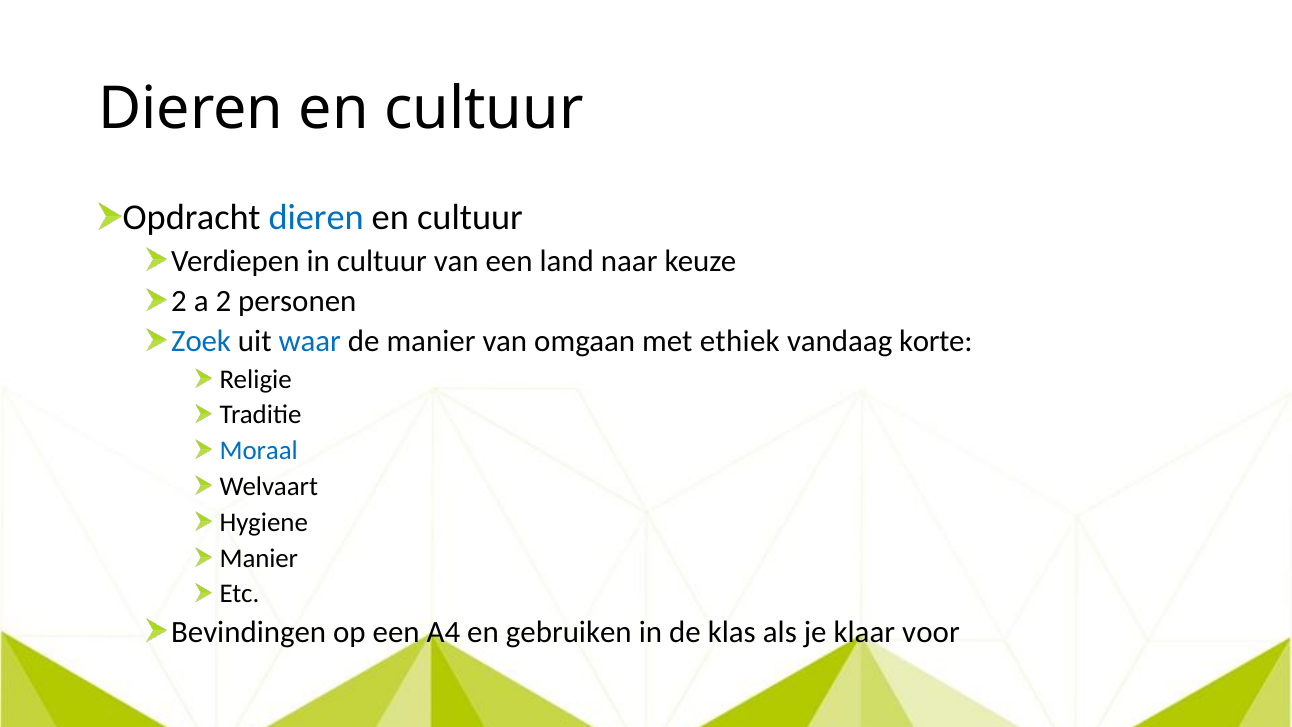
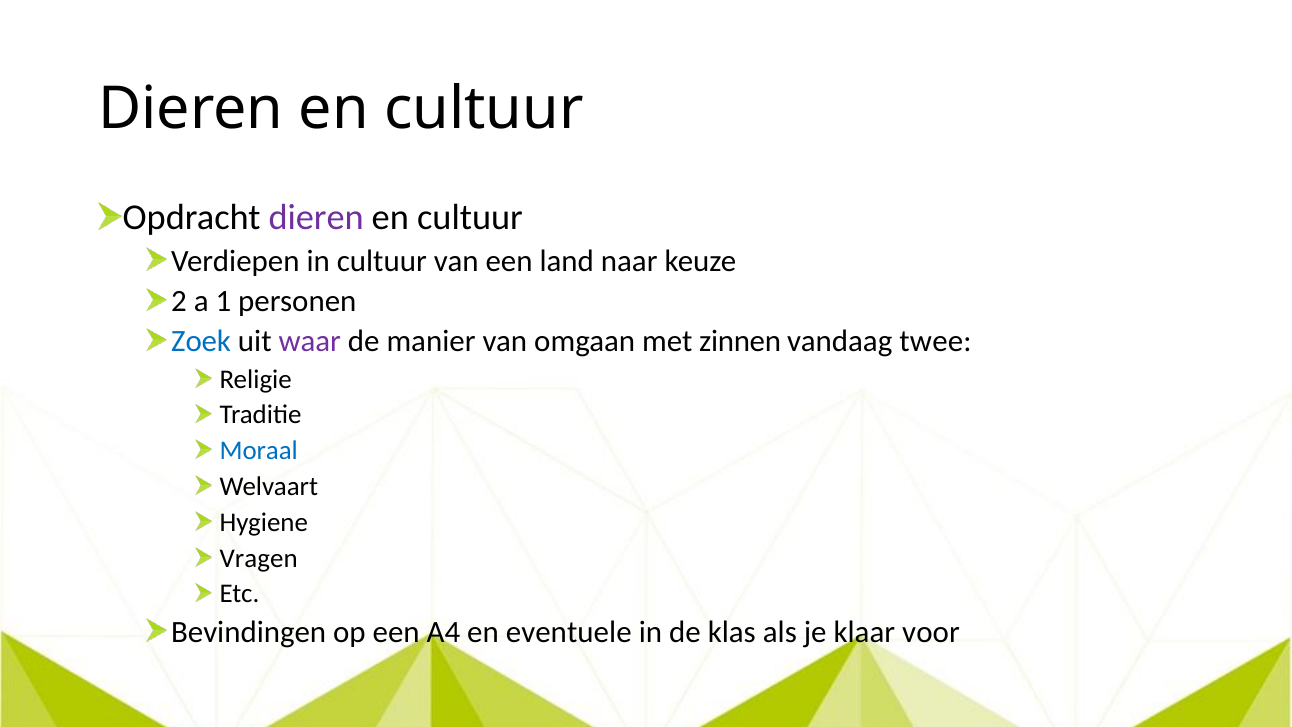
dieren at (316, 218) colour: blue -> purple
a 2: 2 -> 1
waar colour: blue -> purple
ethiek: ethiek -> zinnen
korte: korte -> twee
Manier at (259, 558): Manier -> Vragen
gebruiken: gebruiken -> eventuele
